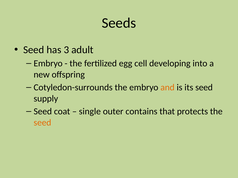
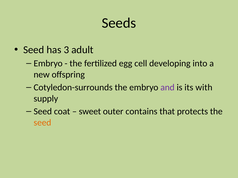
and colour: orange -> purple
its seed: seed -> with
single: single -> sweet
